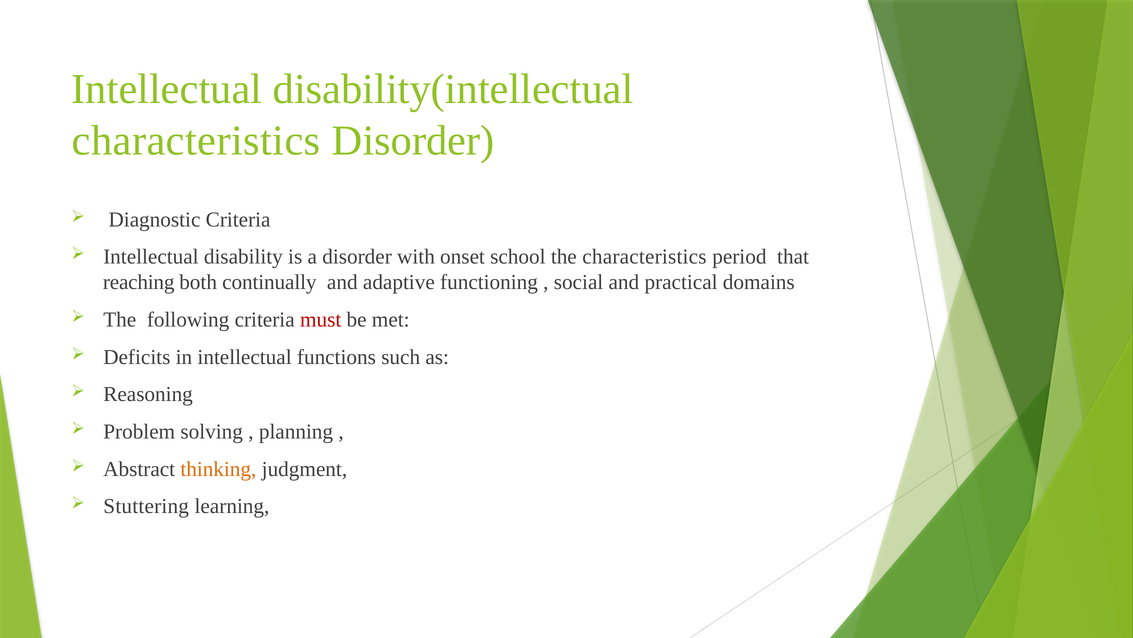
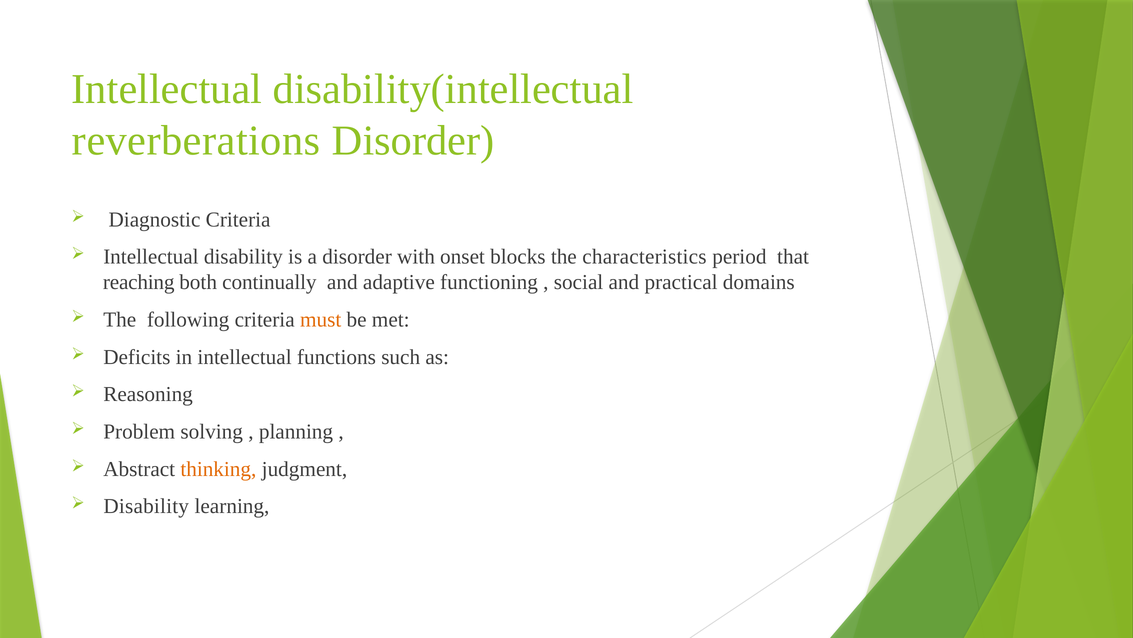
characteristics at (196, 140): characteristics -> reverberations
school: school -> blocks
must colour: red -> orange
Stuttering at (146, 506): Stuttering -> Disability
